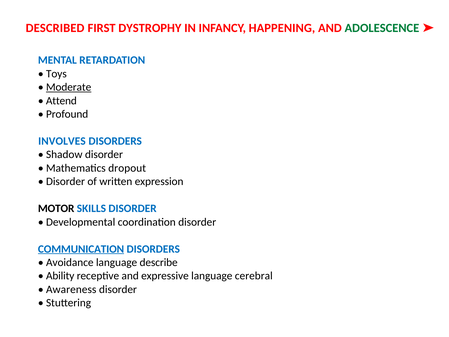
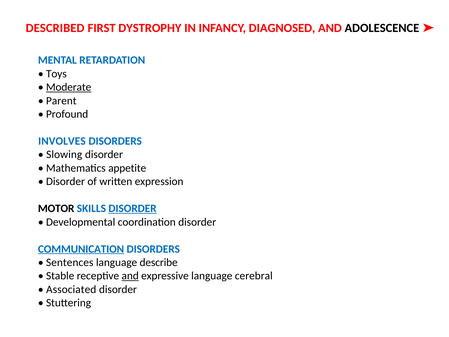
HAPPENING: HAPPENING -> DIAGNOSED
ADOLESCENCE colour: green -> black
Attend: Attend -> Parent
Shadow: Shadow -> Slowing
dropout: dropout -> appetite
DISORDER at (133, 208) underline: none -> present
Avoidance: Avoidance -> Sentences
Ability: Ability -> Stable
and at (130, 276) underline: none -> present
Awareness: Awareness -> Associated
